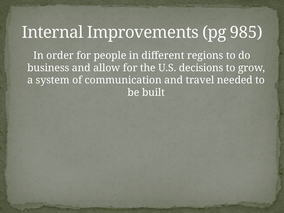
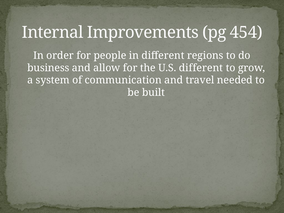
985: 985 -> 454
U.S decisions: decisions -> different
